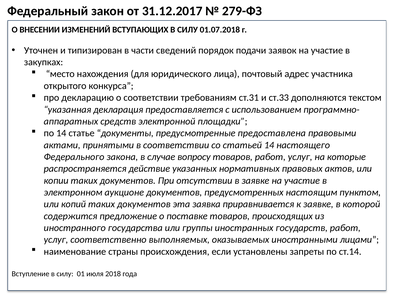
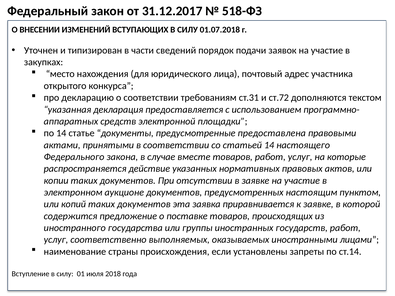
279-ФЗ: 279-ФЗ -> 518-ФЗ
ст.33: ст.33 -> ст.72
вопросу: вопросу -> вместе
